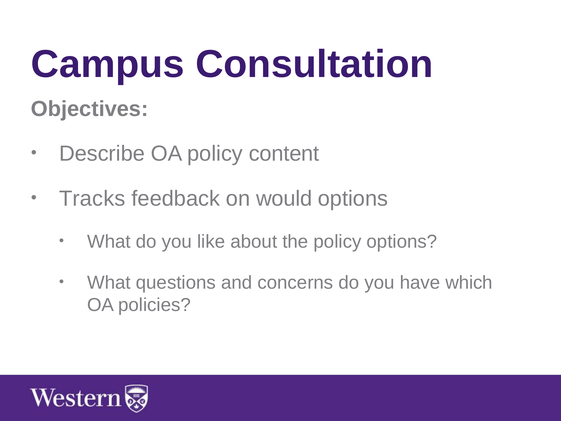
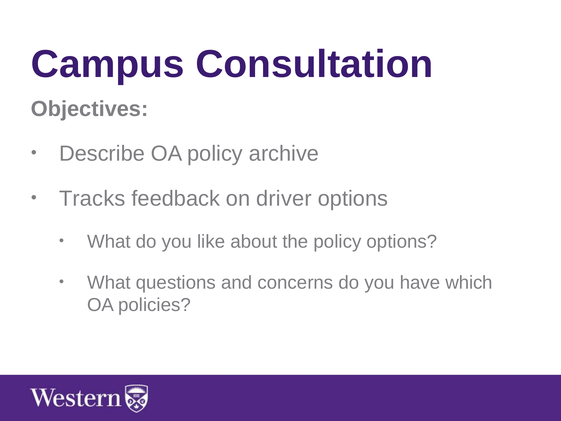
content: content -> archive
would: would -> driver
